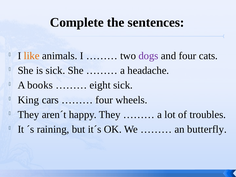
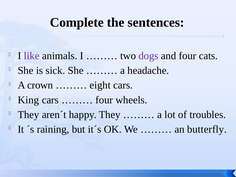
like colour: orange -> purple
books: books -> crown
eight sick: sick -> cars
